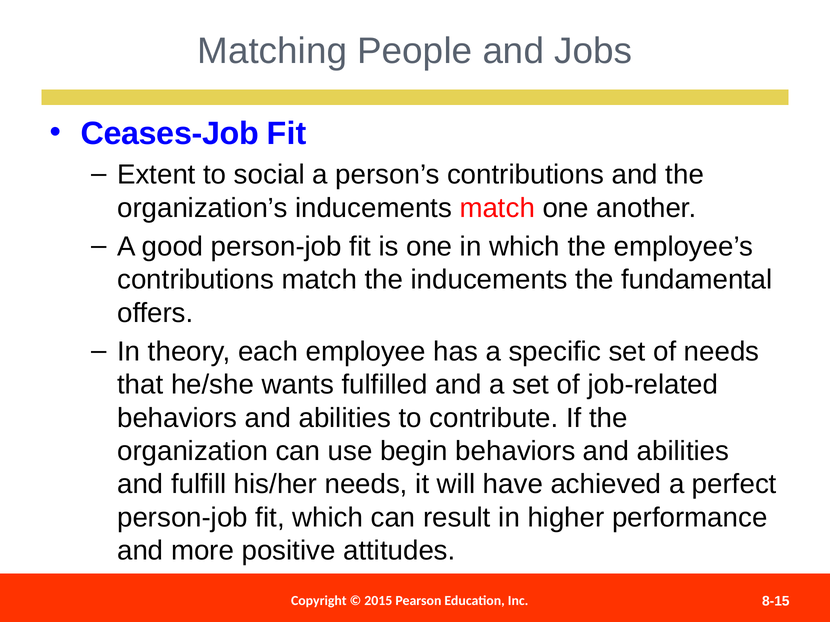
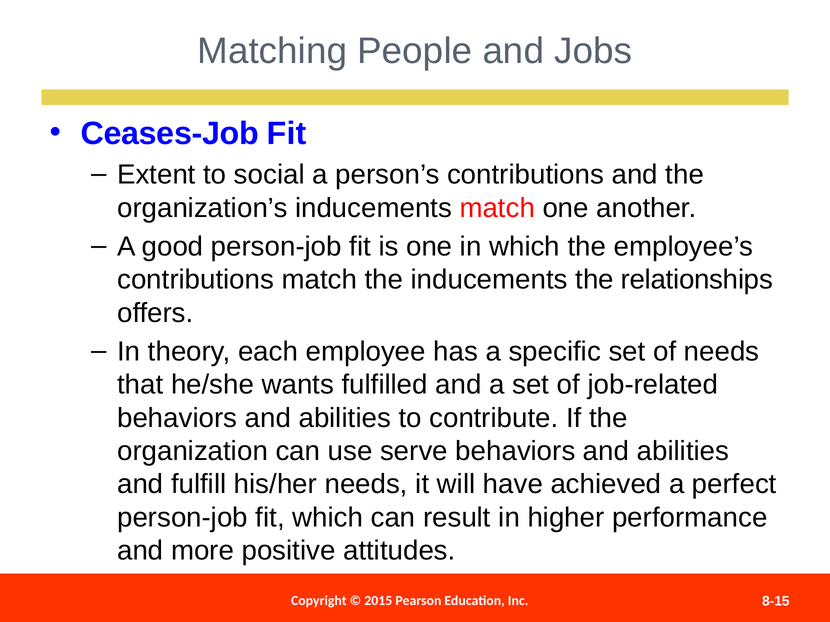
fundamental: fundamental -> relationships
begin: begin -> serve
